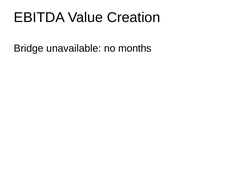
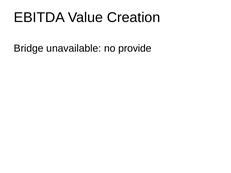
months: months -> provide
